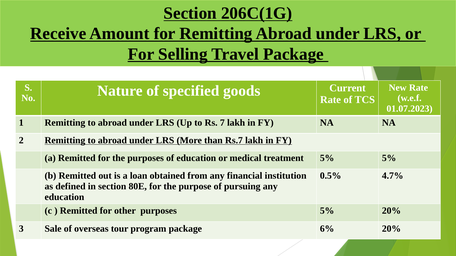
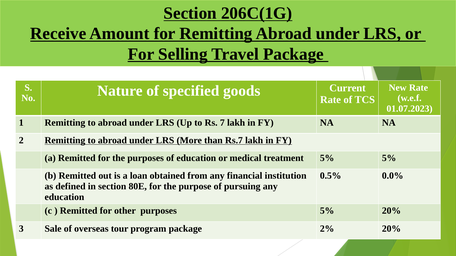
4.7%: 4.7% -> 0.0%
6%: 6% -> 2%
